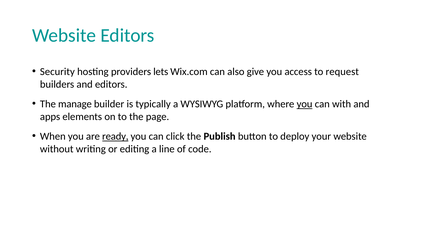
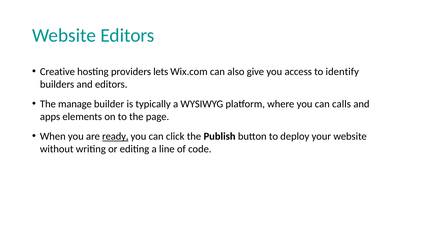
Security: Security -> Creative
request: request -> identify
you at (305, 104) underline: present -> none
with: with -> calls
